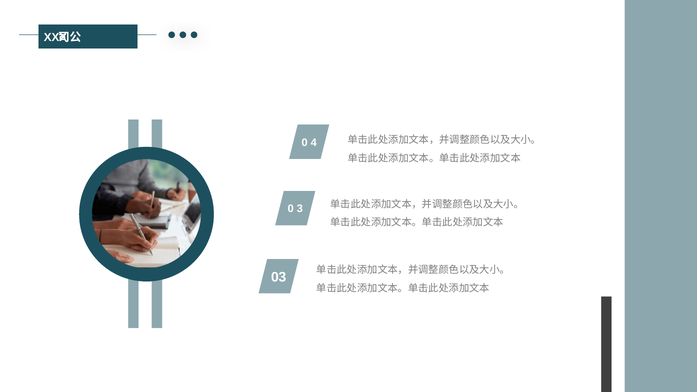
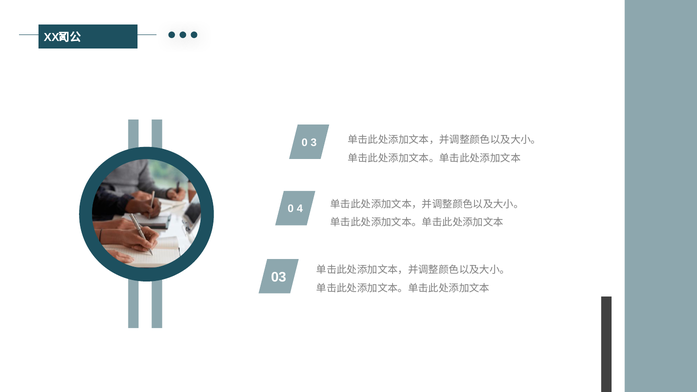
4: 4 -> 3
3: 3 -> 4
